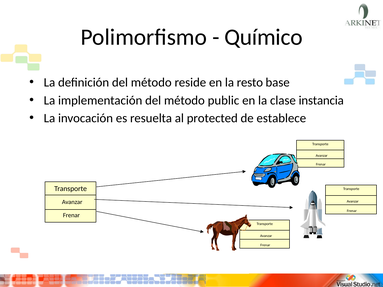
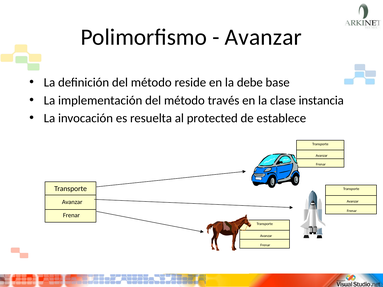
Químico at (263, 37): Químico -> Avanzar
resto: resto -> debe
public: public -> través
